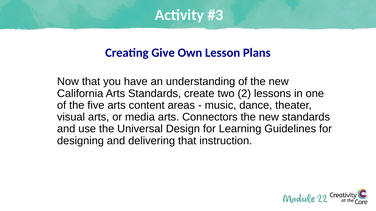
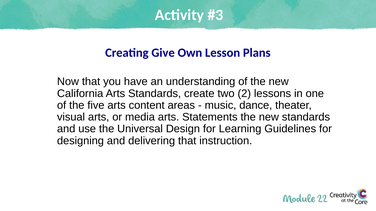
Connectors: Connectors -> Statements
